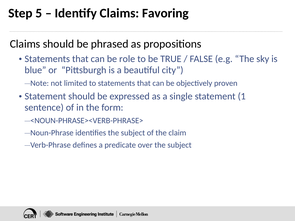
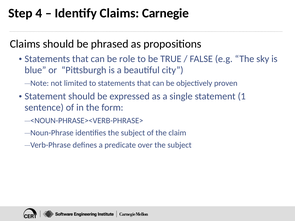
5: 5 -> 4
Favoring: Favoring -> Carnegie
